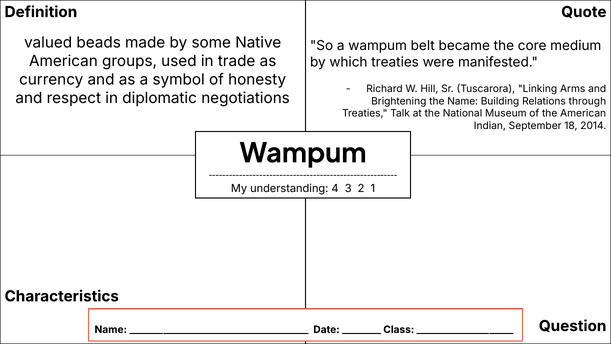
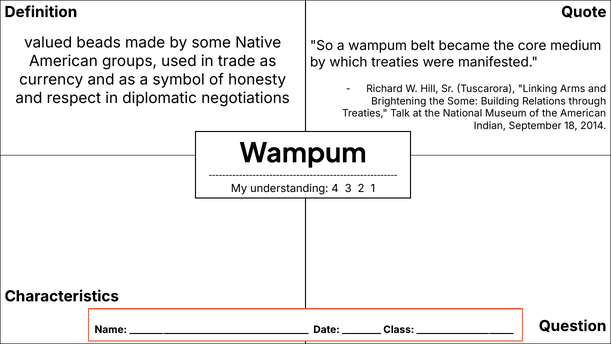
the Name: Name -> Some
